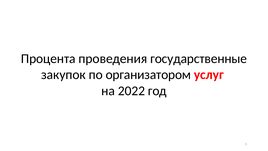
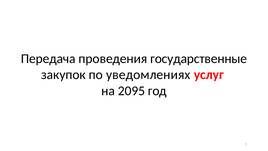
Процента: Процента -> Передача
организатором: организатором -> уведомлениях
2022: 2022 -> 2095
